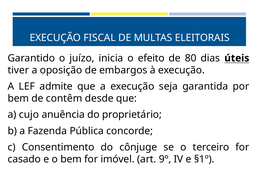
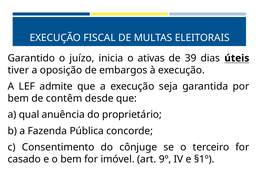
efeito: efeito -> ativas
80: 80 -> 39
cujo: cujo -> qual
